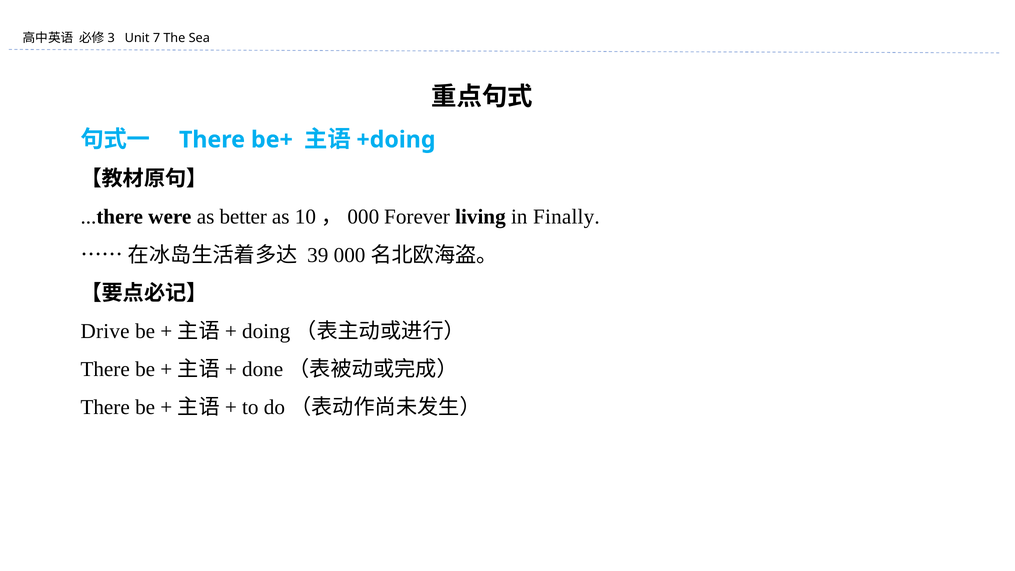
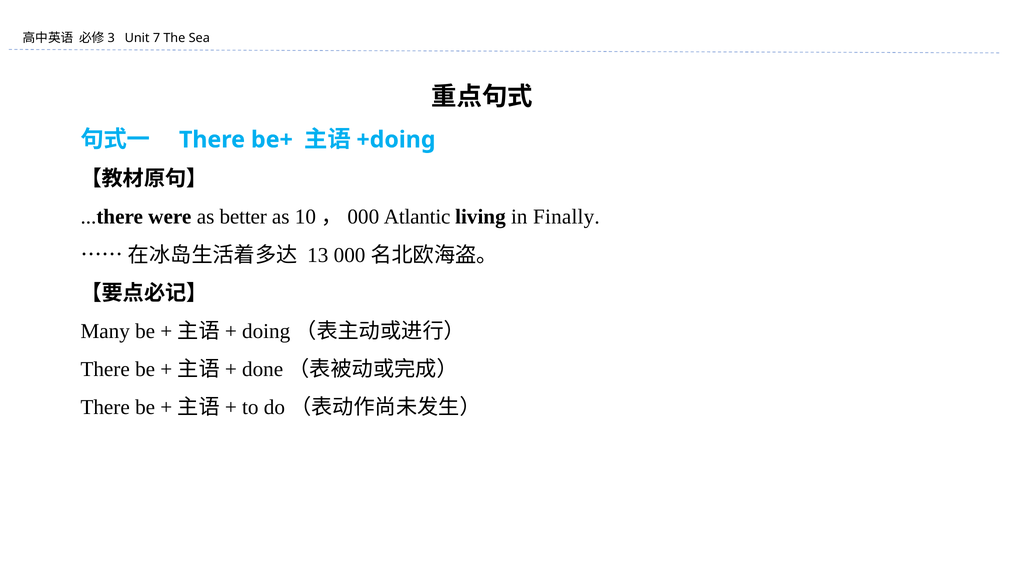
Forever: Forever -> Atlantic
39: 39 -> 13
Drive: Drive -> Many
